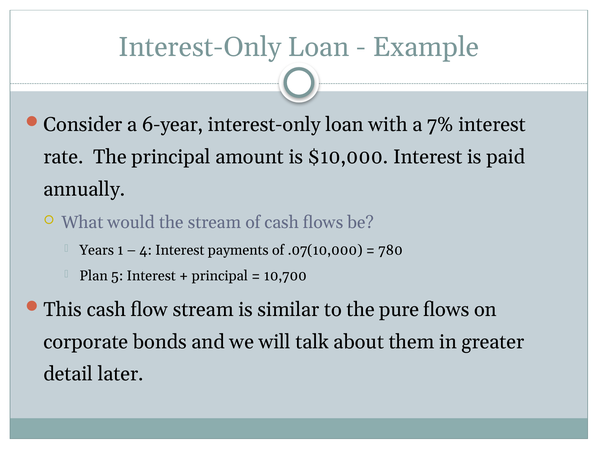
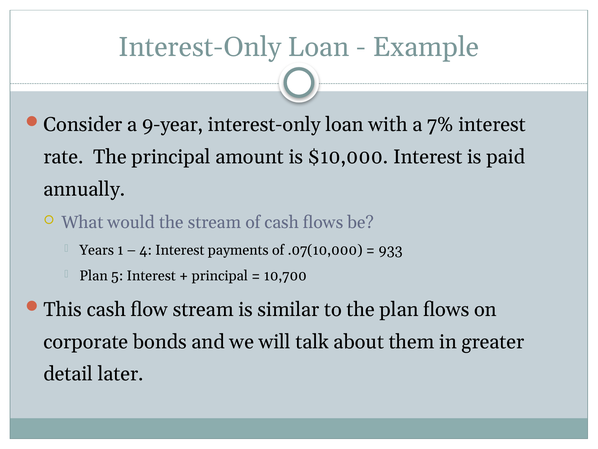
6-year: 6-year -> 9-year
780: 780 -> 933
the pure: pure -> plan
